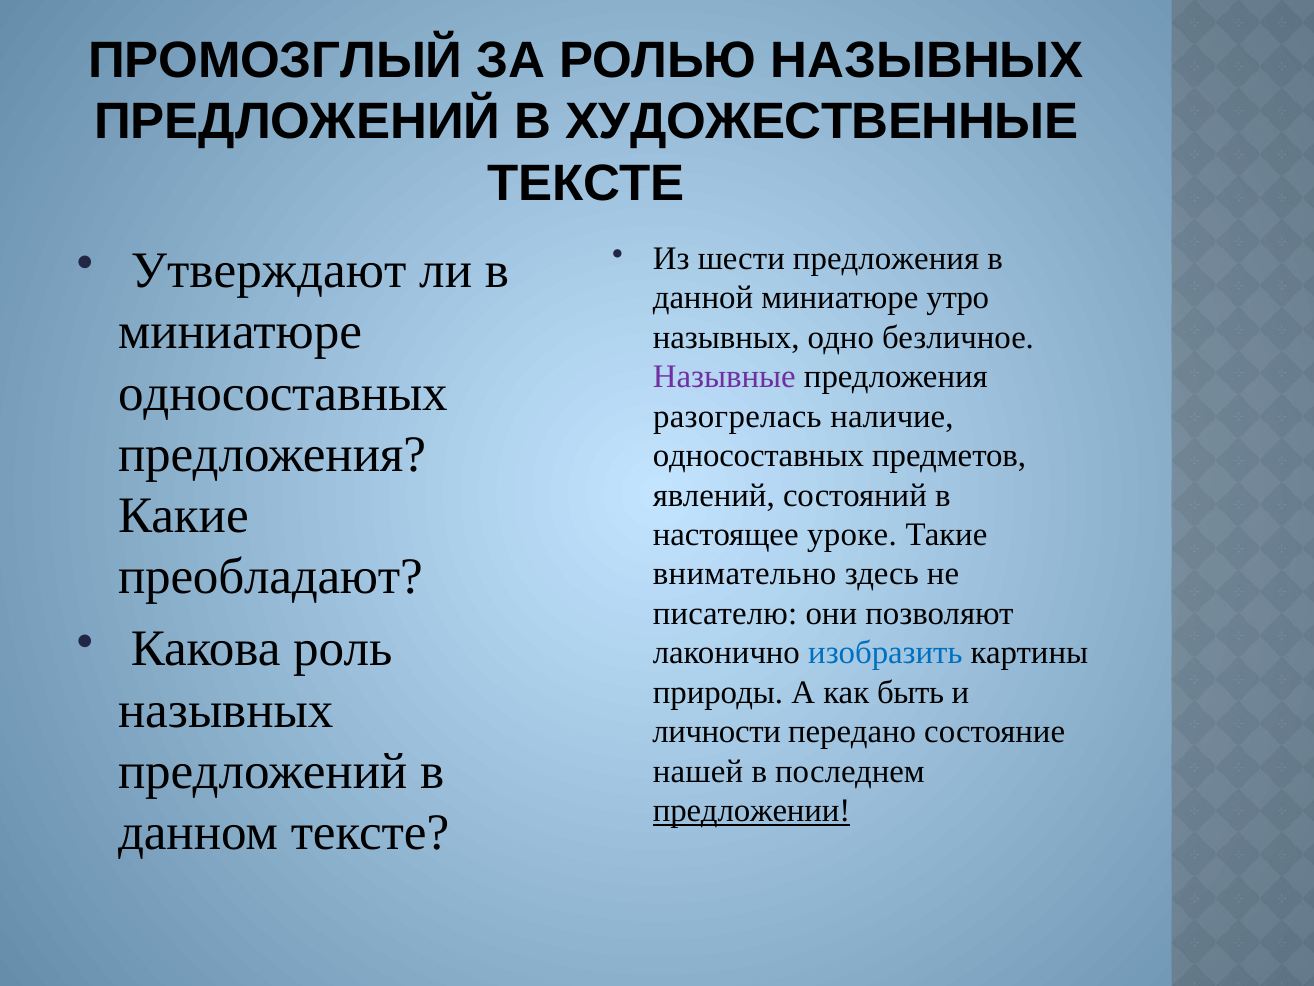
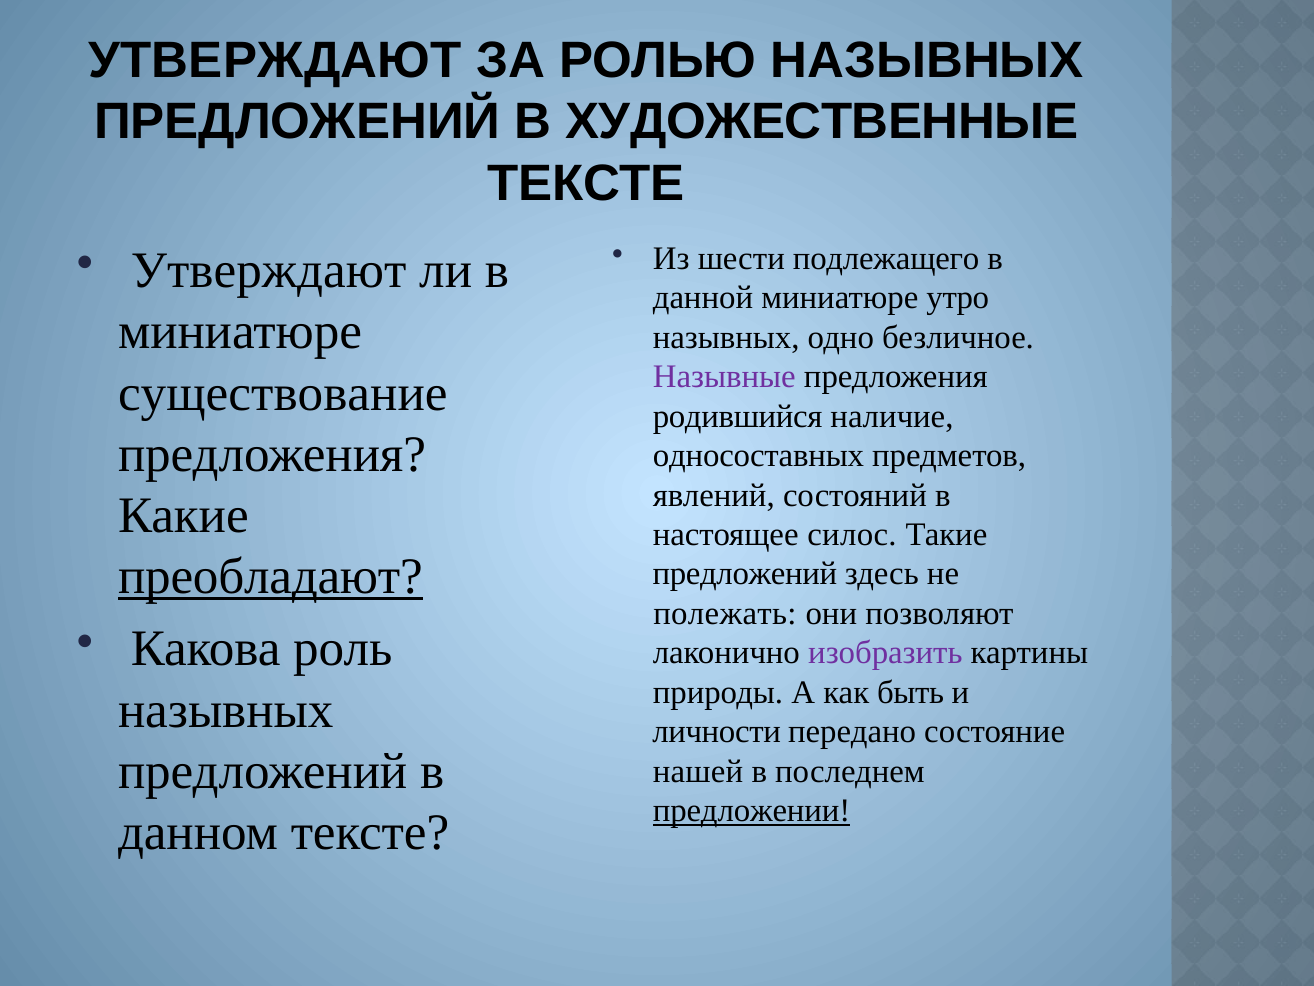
ПРОМОЗГЛЫЙ at (275, 60): ПРОМОЗГЛЫЙ -> УТВЕРЖДАЮТ
шести предложения: предложения -> подлежащего
односоставных at (283, 393): односоставных -> существование
разогрелась: разогрелась -> родившийся
уроке: уроке -> силос
преобладают underline: none -> present
внимательно at (745, 574): внимательно -> предложений
писателю: писателю -> полежать
изобразить colour: blue -> purple
